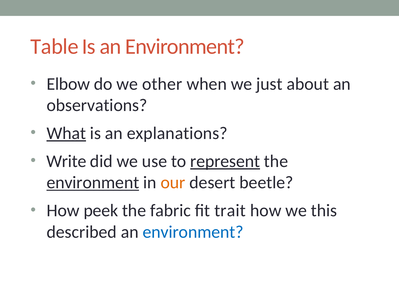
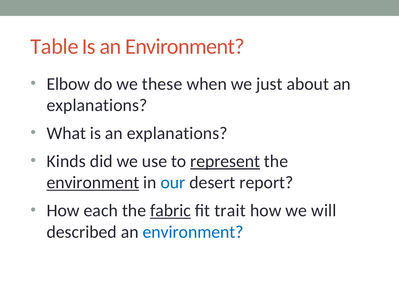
other: other -> these
observations at (97, 105): observations -> explanations
What underline: present -> none
Write: Write -> Kinds
our colour: orange -> blue
beetle: beetle -> report
peek: peek -> each
fabric underline: none -> present
this: this -> will
